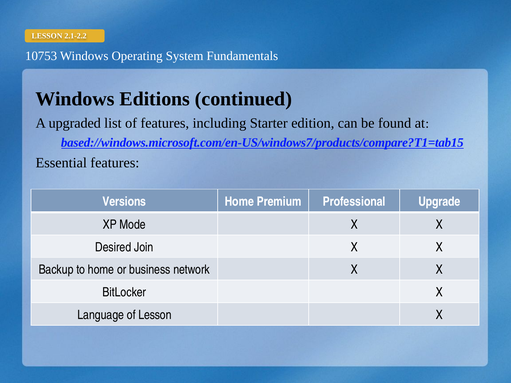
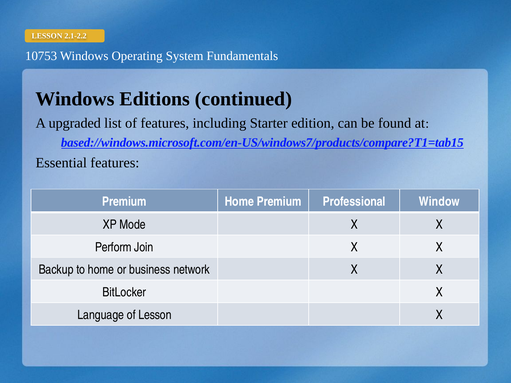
Versions at (124, 202): Versions -> Premium
Upgrade: Upgrade -> Window
Desired: Desired -> Perform
